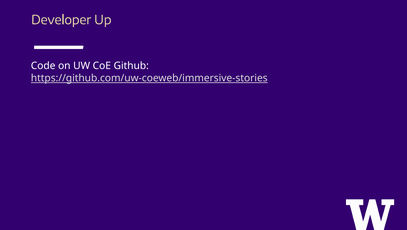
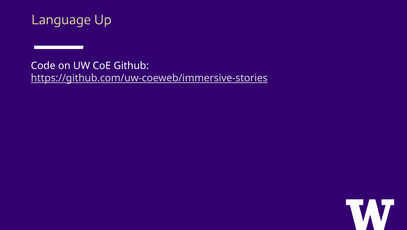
Developer: Developer -> Language
